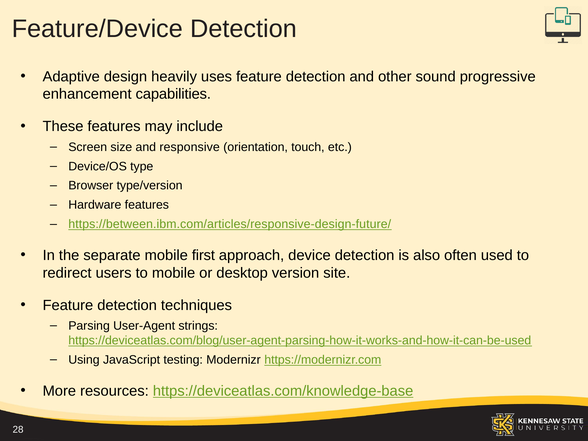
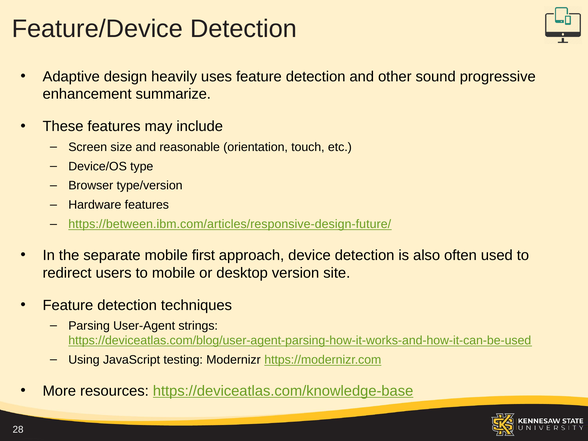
capabilities: capabilities -> summarize
responsive: responsive -> reasonable
